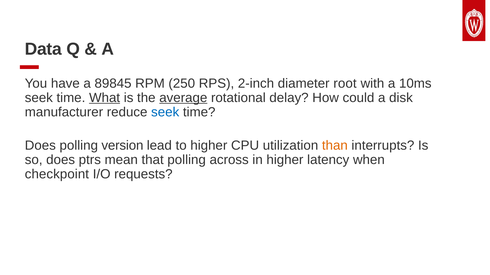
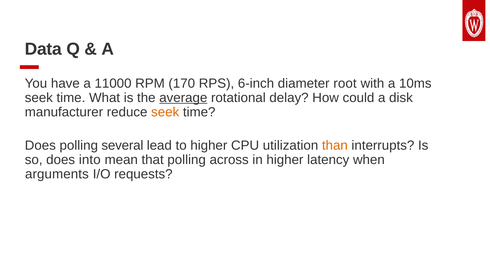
89845: 89845 -> 11000
250: 250 -> 170
2-inch: 2-inch -> 6-inch
What underline: present -> none
seek at (165, 112) colour: blue -> orange
version: version -> several
ptrs: ptrs -> into
checkpoint: checkpoint -> arguments
